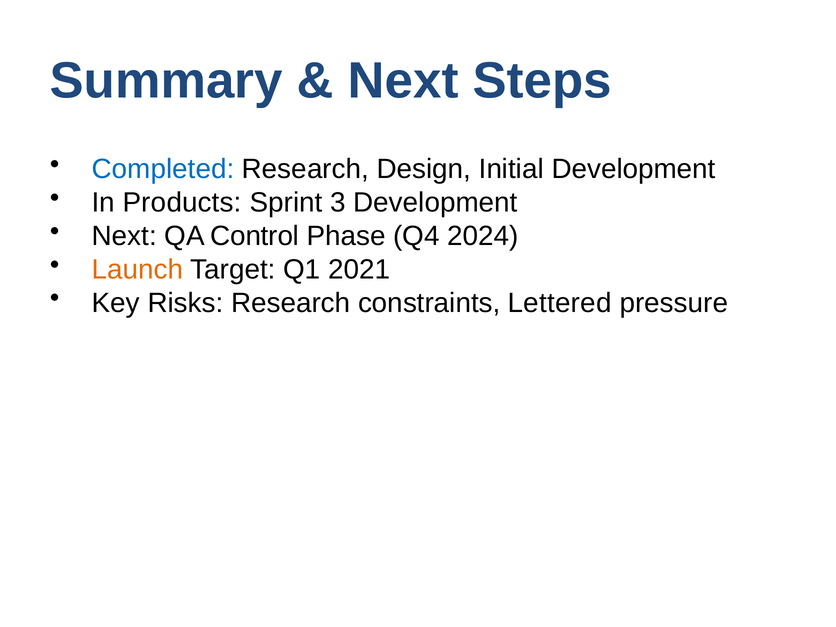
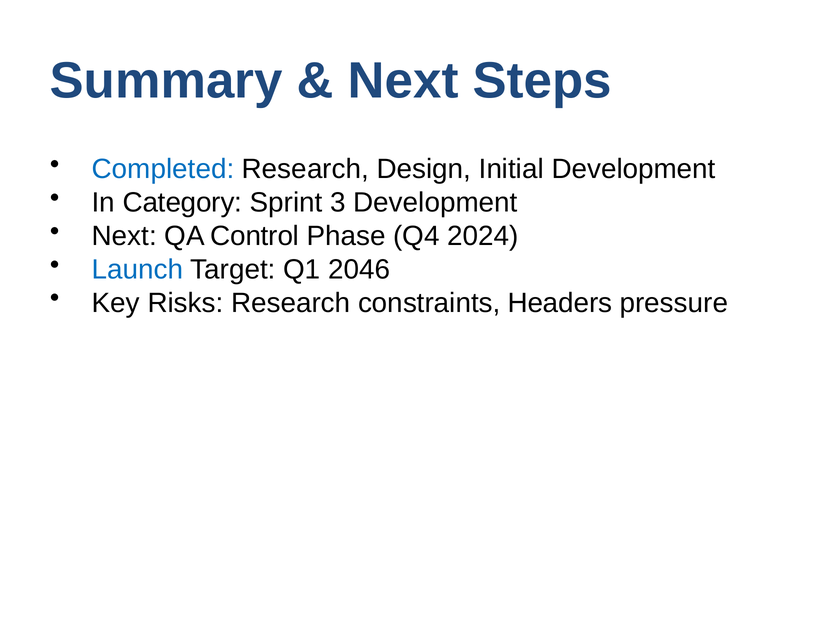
Products: Products -> Category
Launch colour: orange -> blue
2021: 2021 -> 2046
Lettered: Lettered -> Headers
